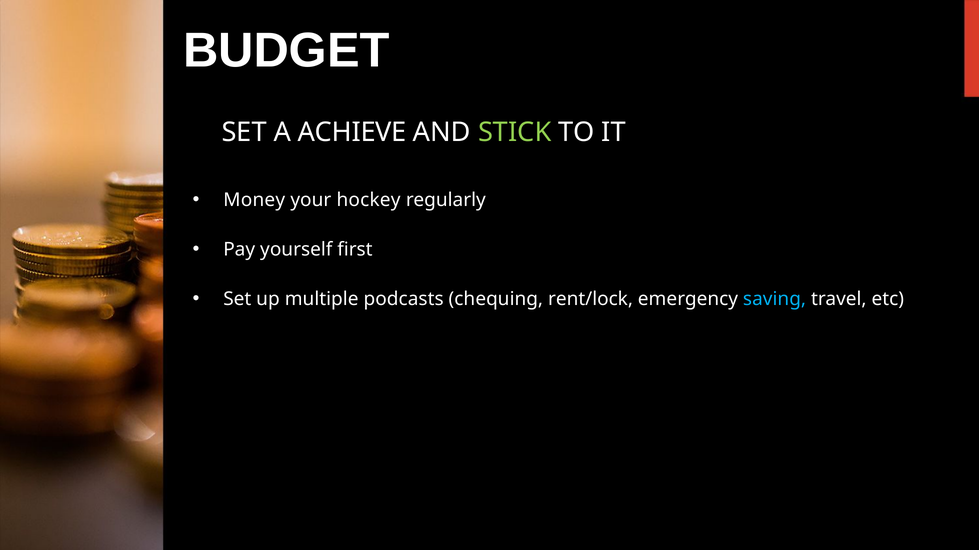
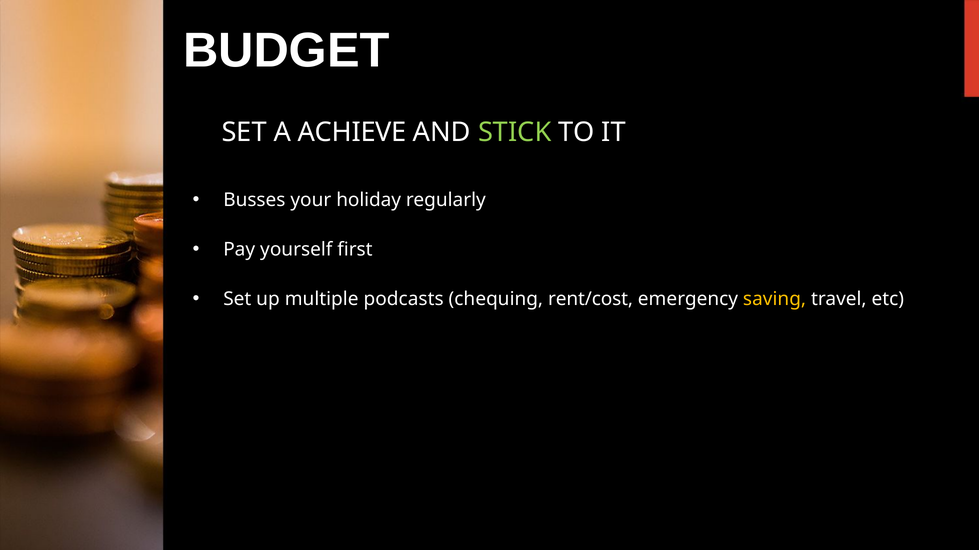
Money: Money -> Busses
hockey: hockey -> holiday
rent/lock: rent/lock -> rent/cost
saving colour: light blue -> yellow
